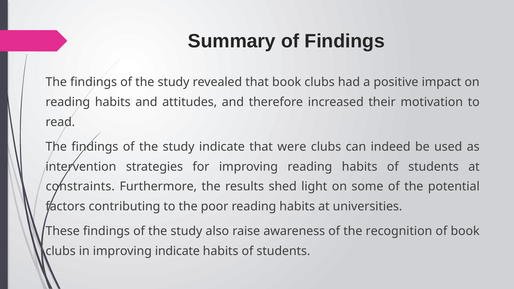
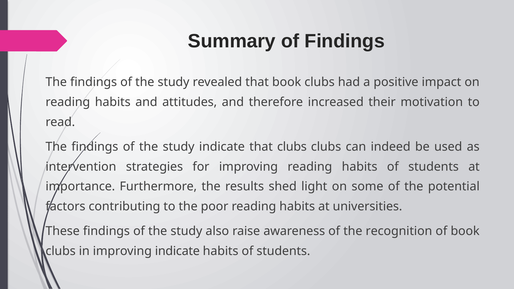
that were: were -> clubs
constraints: constraints -> importance
